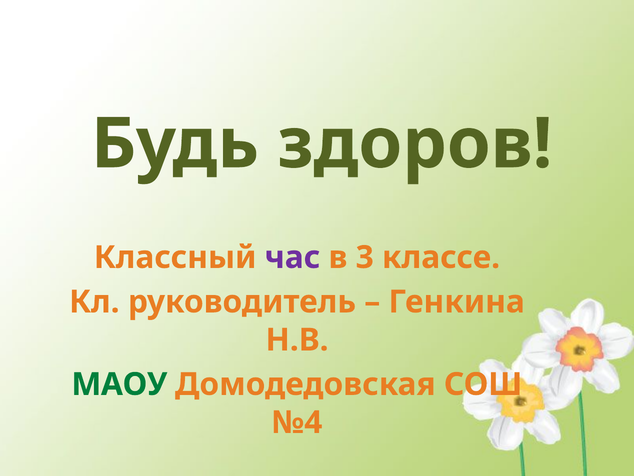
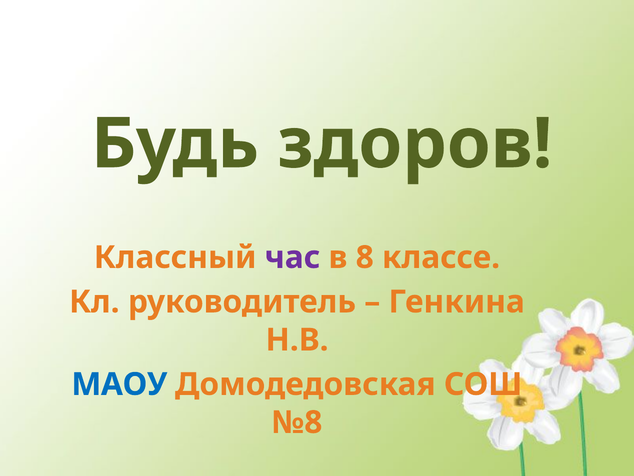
3: 3 -> 8
МАОУ colour: green -> blue
№4: №4 -> №8
